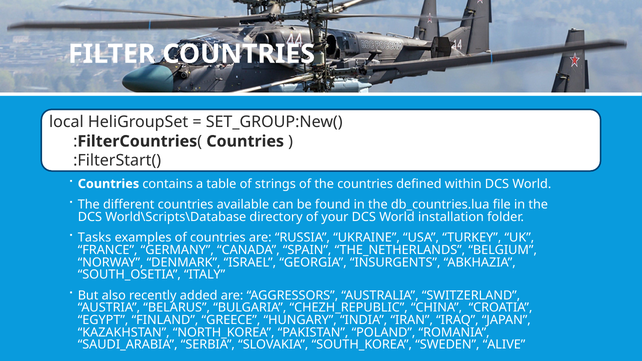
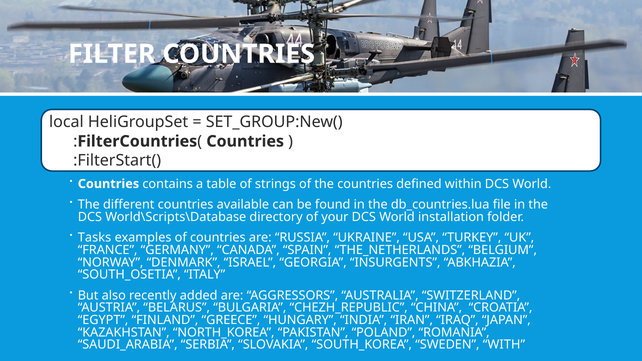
ALIVE: ALIVE -> WITH
